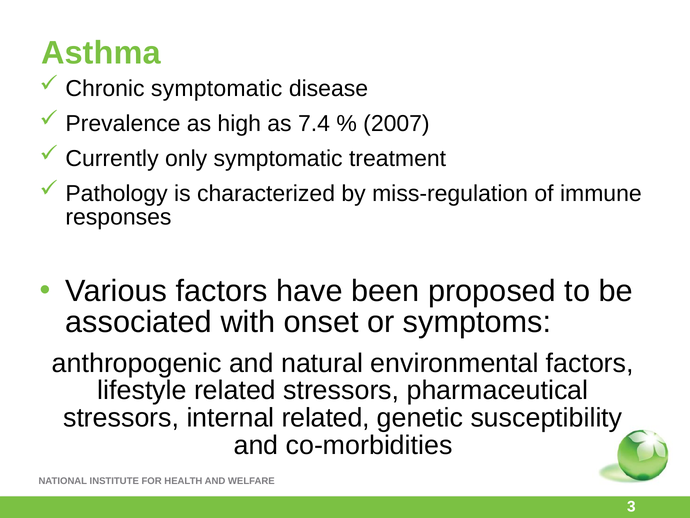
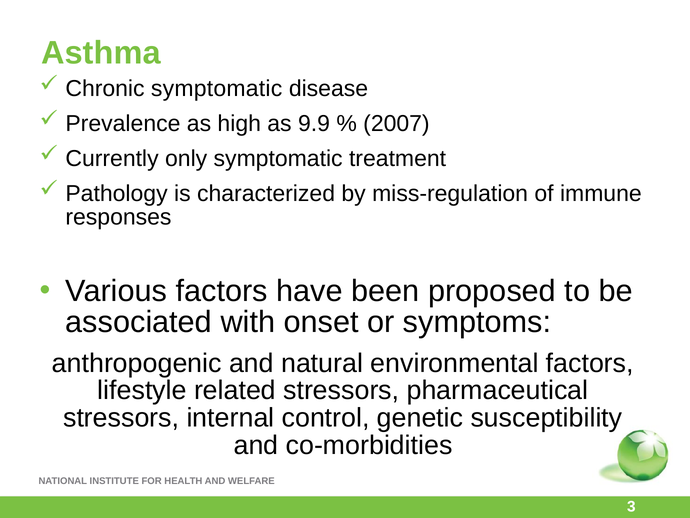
7.4: 7.4 -> 9.9
internal related: related -> control
